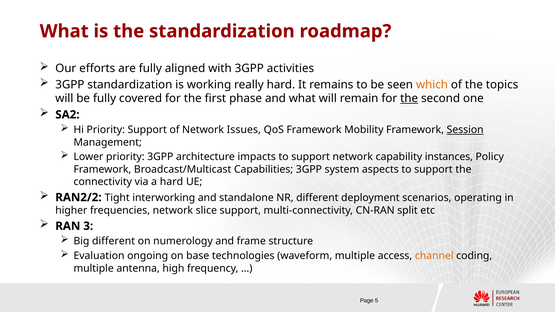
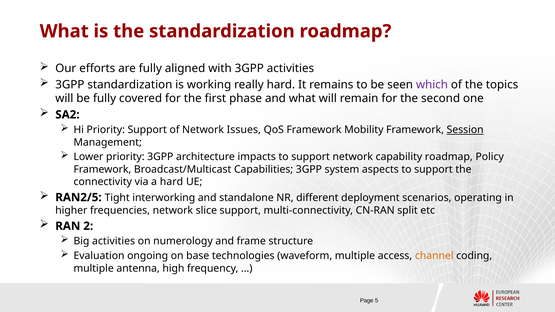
which colour: orange -> purple
the at (409, 98) underline: present -> none
capability instances: instances -> roadmap
RAN2/2: RAN2/2 -> RAN2/5
3: 3 -> 2
Big different: different -> activities
